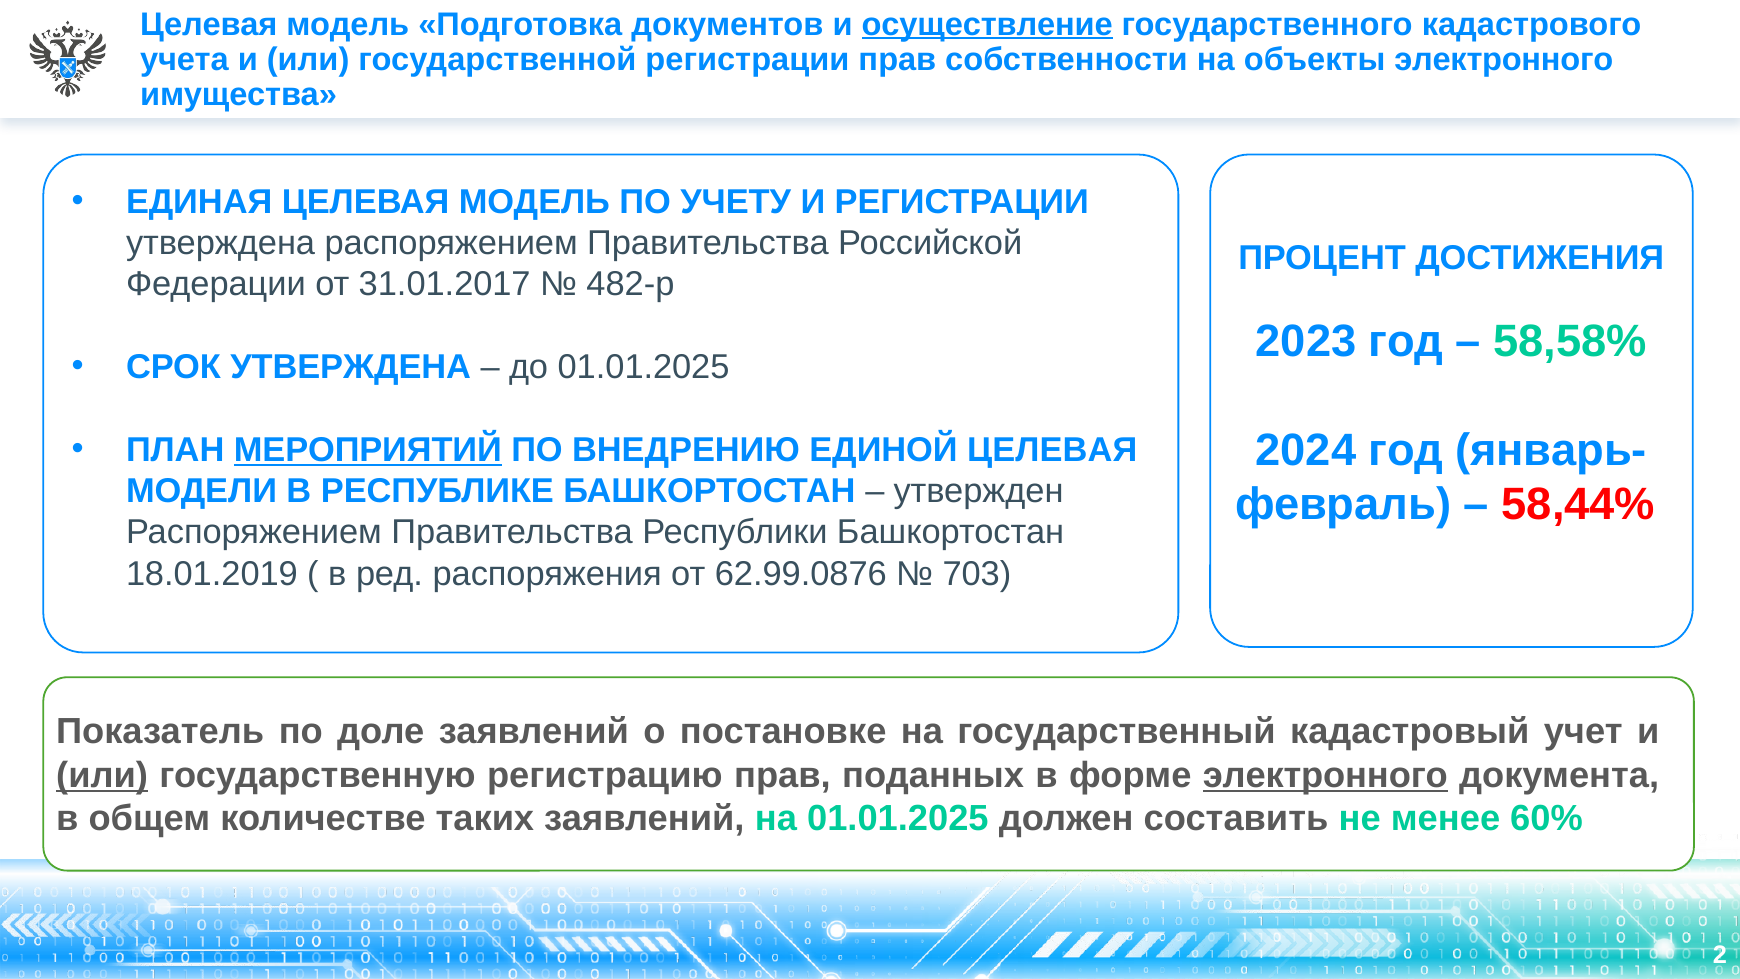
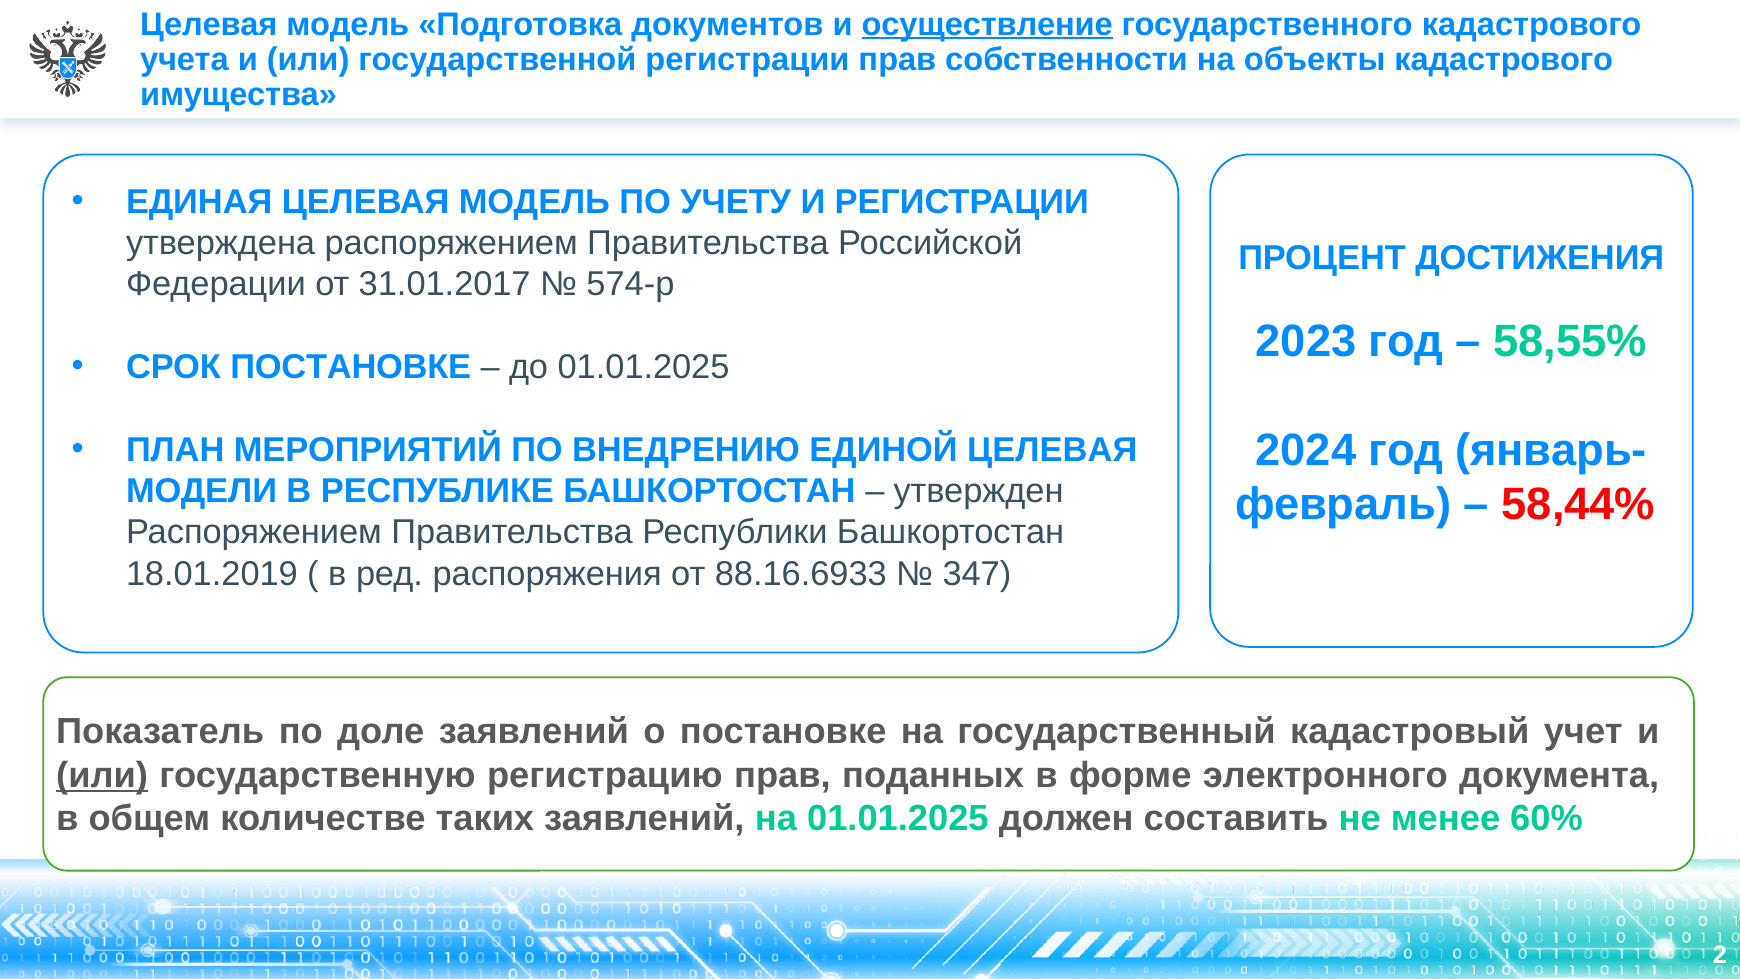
объекты электронного: электронного -> кадастрового
482-р: 482-р -> 574-р
58,58%: 58,58% -> 58,55%
СРОК УТВЕРЖДЕНА: УТВЕРЖДЕНА -> ПОСТАНОВКЕ
МЕРОПРИЯТИЙ underline: present -> none
62.99.0876: 62.99.0876 -> 88.16.6933
703: 703 -> 347
электронного at (1325, 775) underline: present -> none
